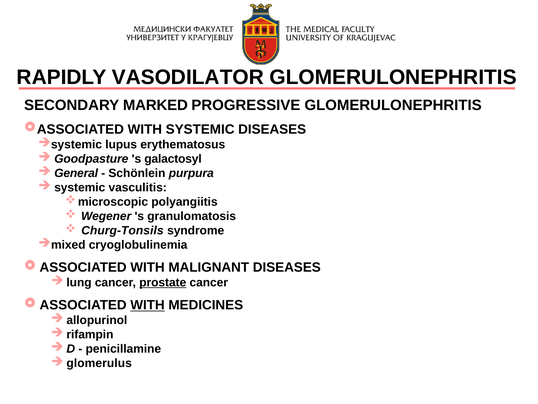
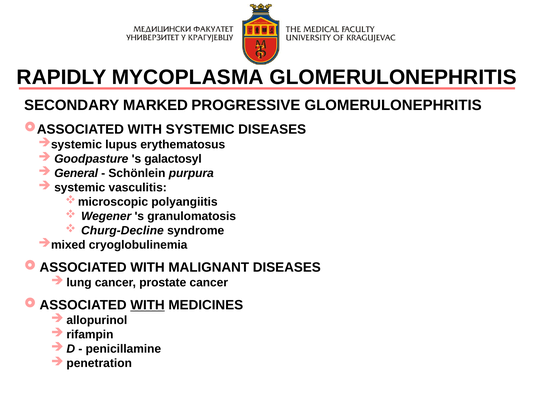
VASODILATOR: VASODILATOR -> MYCOPLASMA
Churg-Tonsils: Churg-Tonsils -> Churg-Decline
prostate underline: present -> none
glomerulus: glomerulus -> penetration
